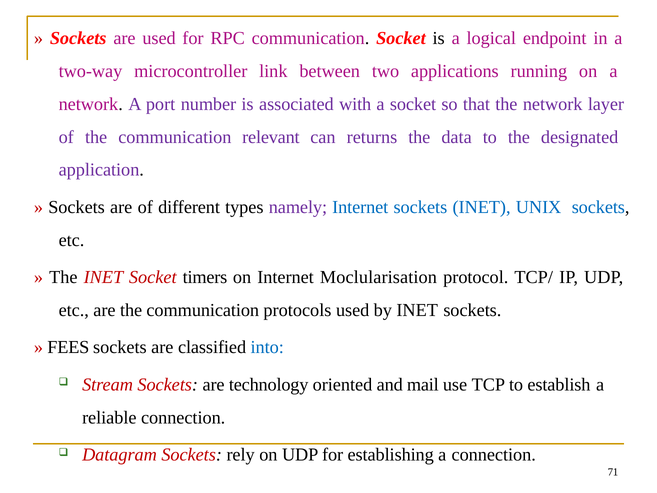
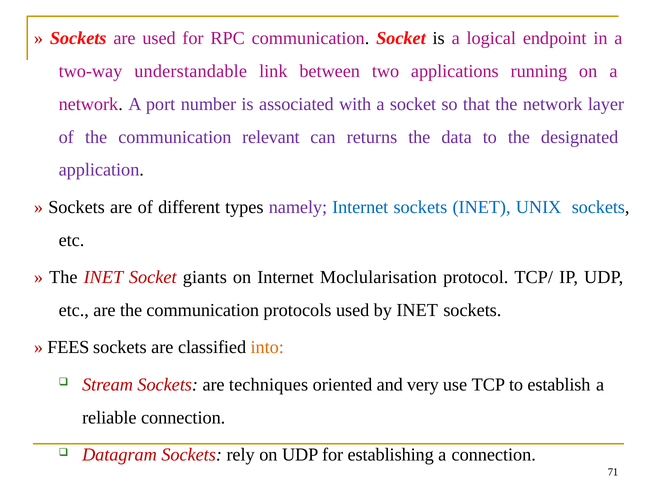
microcontroller: microcontroller -> understandable
timers: timers -> giants
into colour: blue -> orange
technology: technology -> techniques
mail: mail -> very
